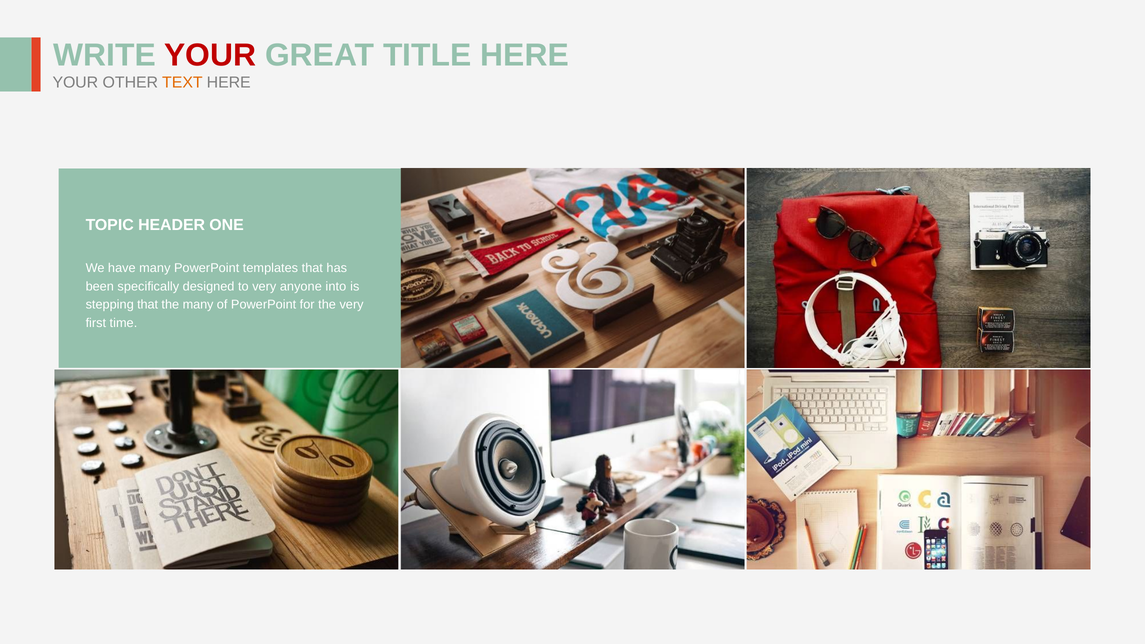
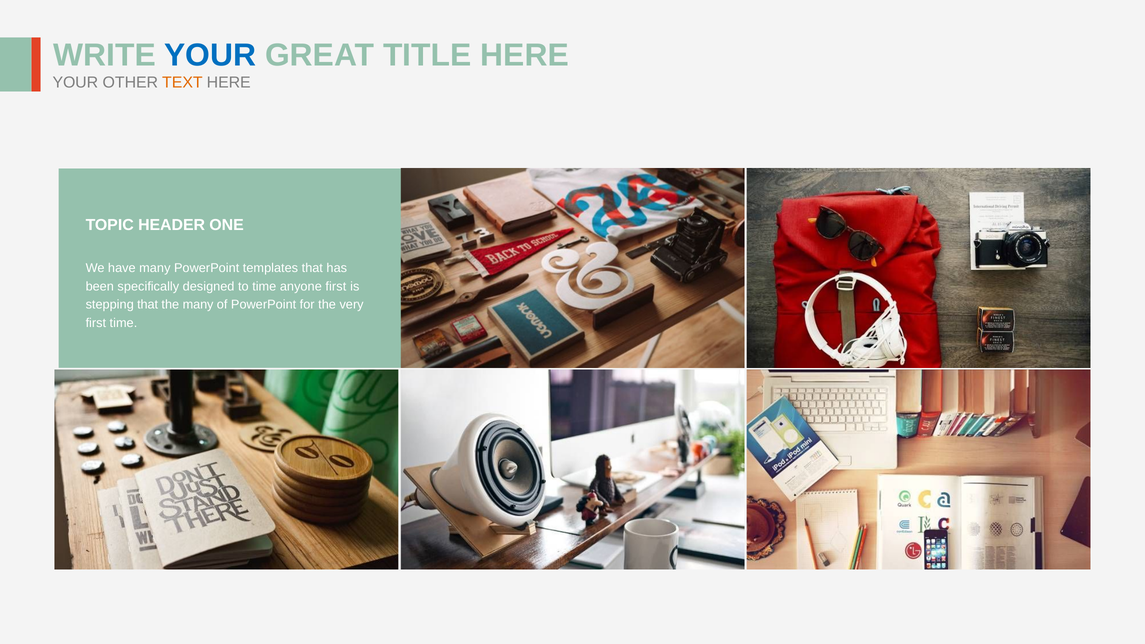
YOUR at (210, 55) colour: red -> blue
to very: very -> time
anyone into: into -> first
